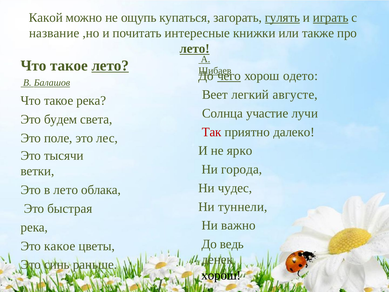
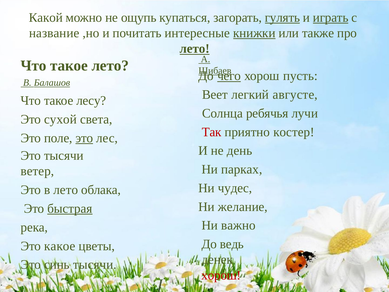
книжки underline: none -> present
лето at (110, 66) underline: present -> none
одето: одето -> пусть
такое река: река -> лесу
участие: участие -> ребячья
будем: будем -> сухой
далеко: далеко -> костер
это at (84, 138) underline: none -> present
ярко: ярко -> день
города: города -> парках
ветки: ветки -> ветер
туннели: туннели -> желание
быстрая underline: none -> present
синь раньше: раньше -> тысячи
хорош at (221, 275) colour: black -> red
